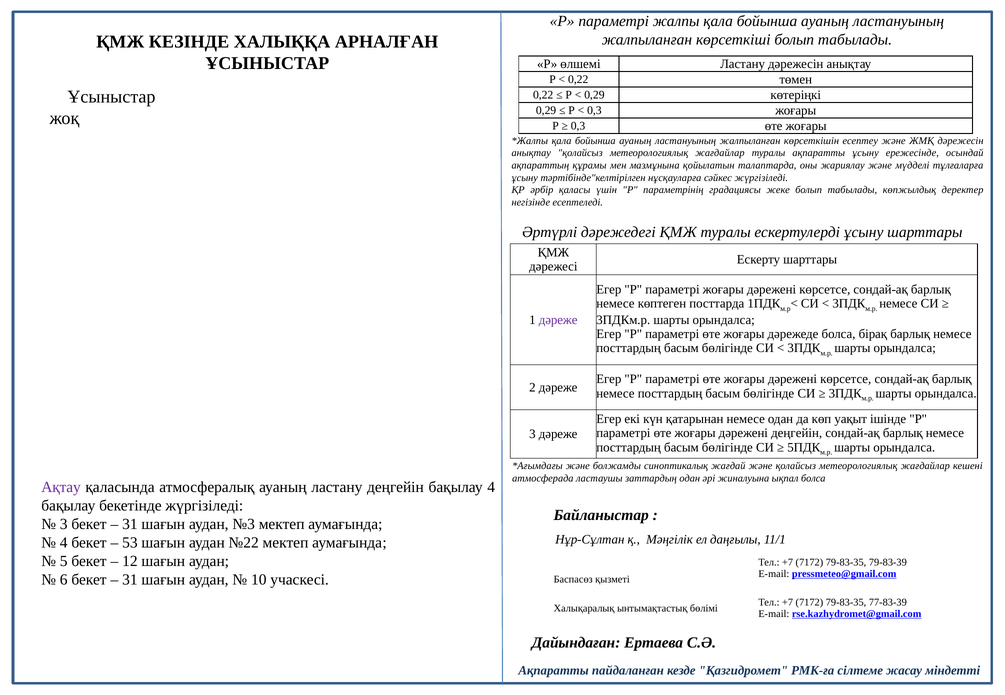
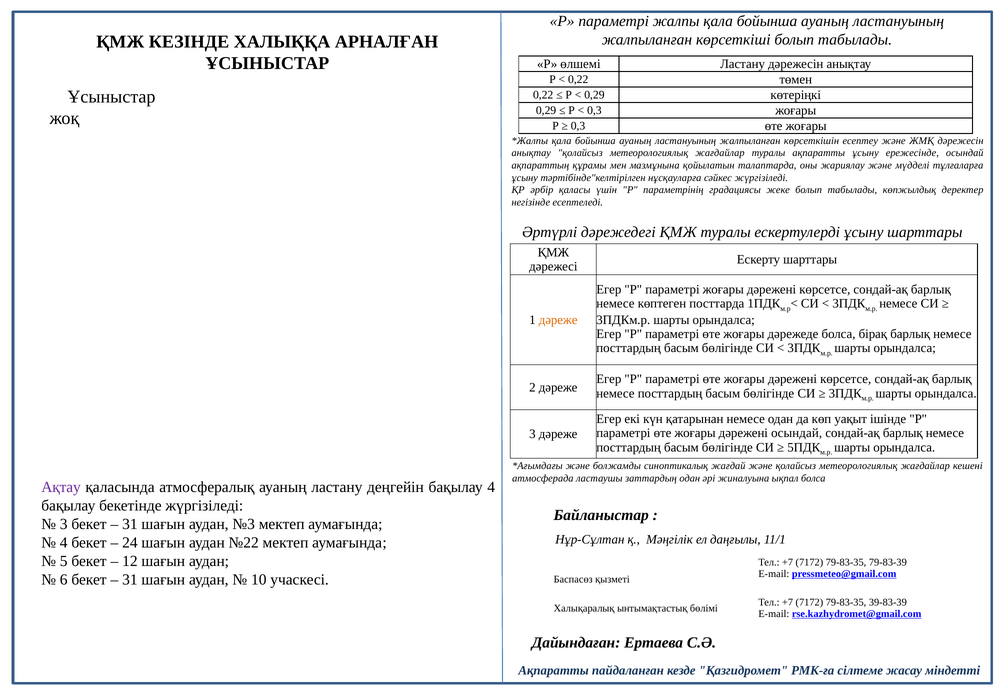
дәреже at (558, 320) colour: purple -> orange
дәрежені деңгейін: деңгейін -> осындай
53: 53 -> 24
77-83-39: 77-83-39 -> 39-83-39
